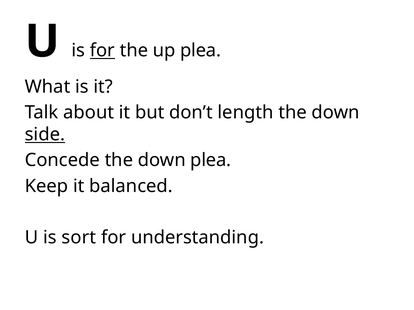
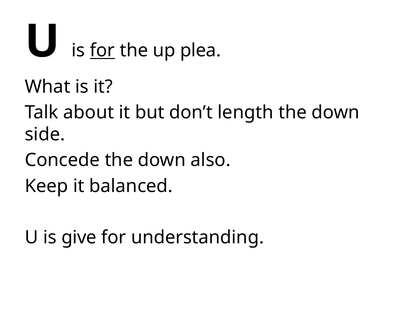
side underline: present -> none
down plea: plea -> also
sort: sort -> give
